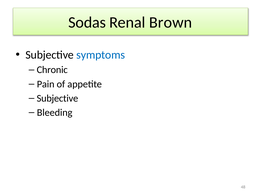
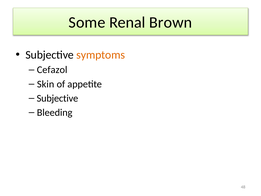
Sodas: Sodas -> Some
symptoms colour: blue -> orange
Chronic: Chronic -> Cefazol
Pain: Pain -> Skin
